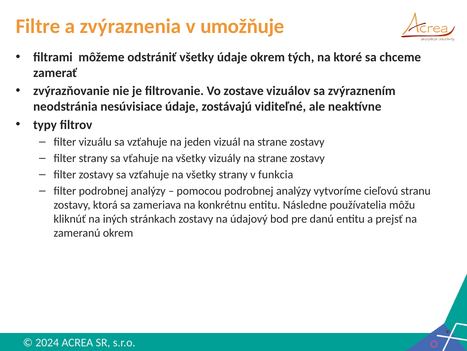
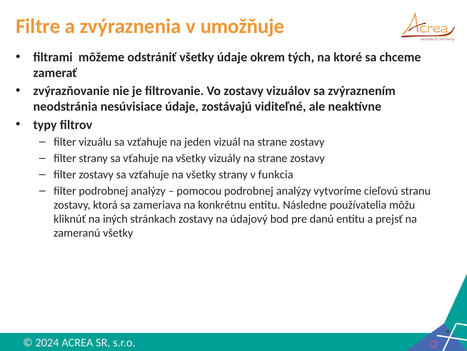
Vo zostave: zostave -> zostavy
zameranú okrem: okrem -> všetky
